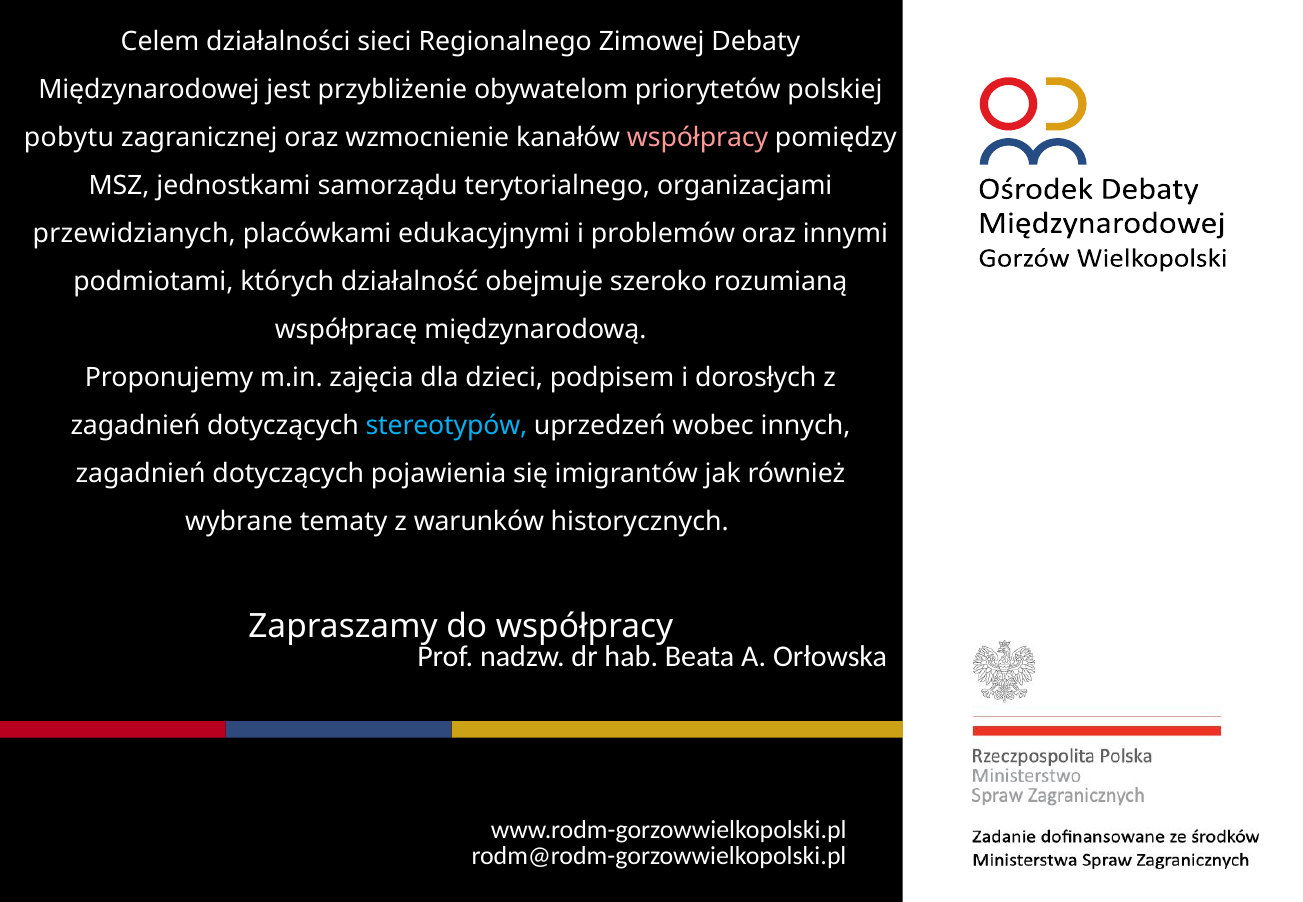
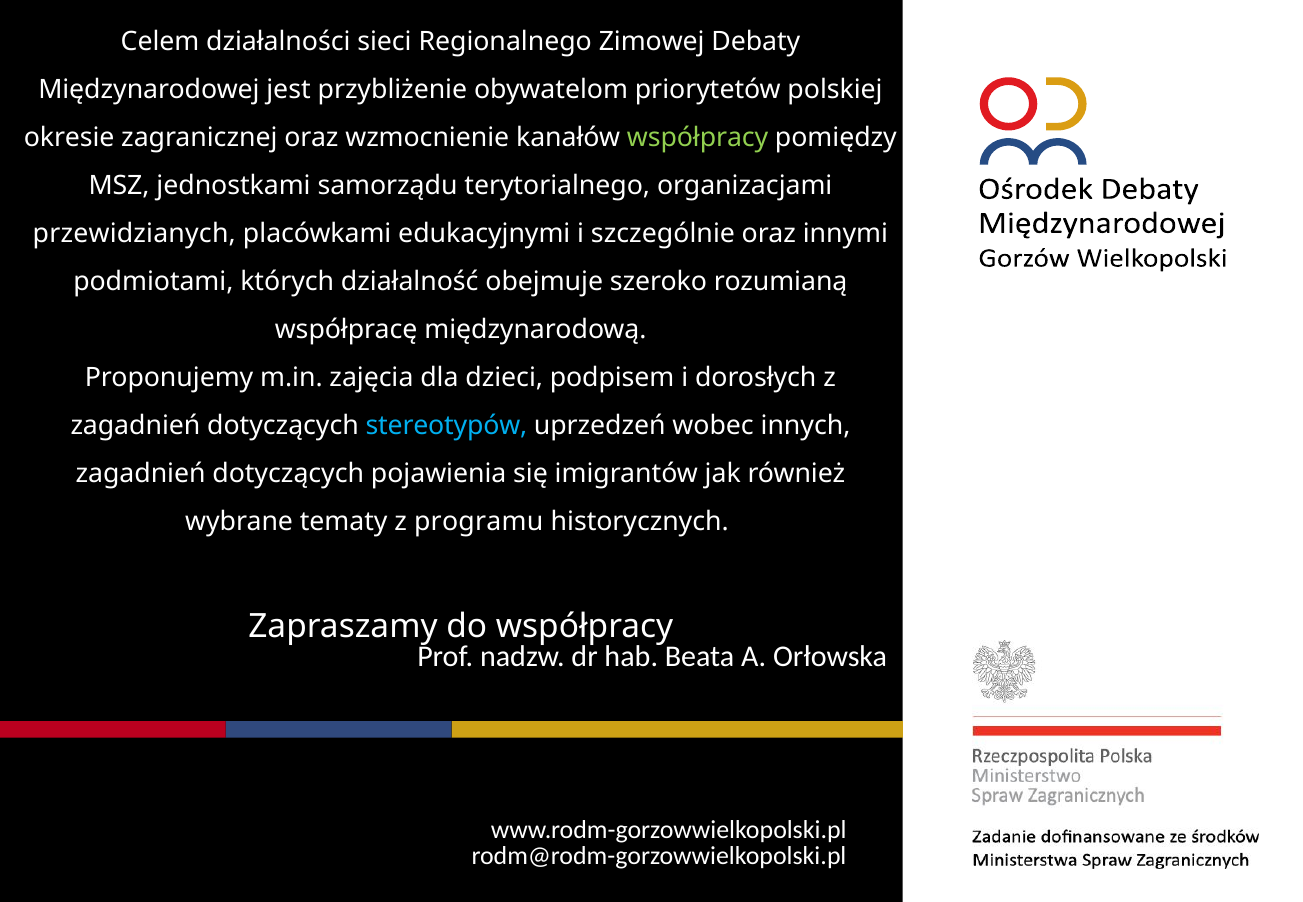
pobytu: pobytu -> okresie
współpracy at (698, 138) colour: pink -> light green
problemów: problemów -> szczególnie
warunków: warunków -> programu
